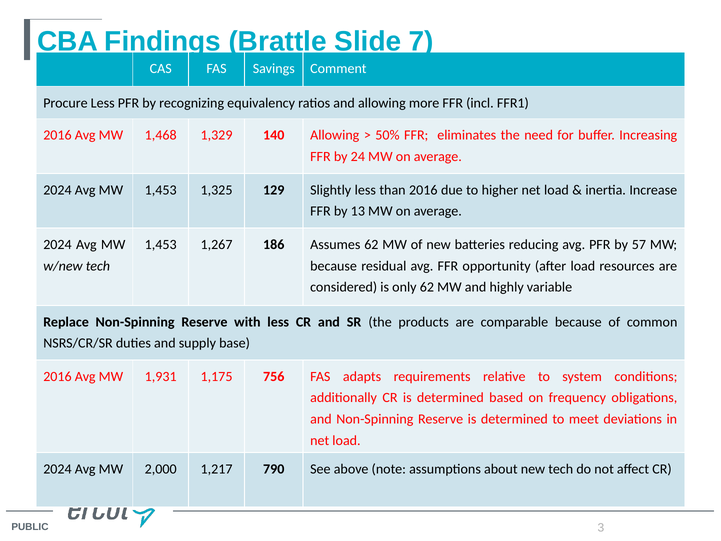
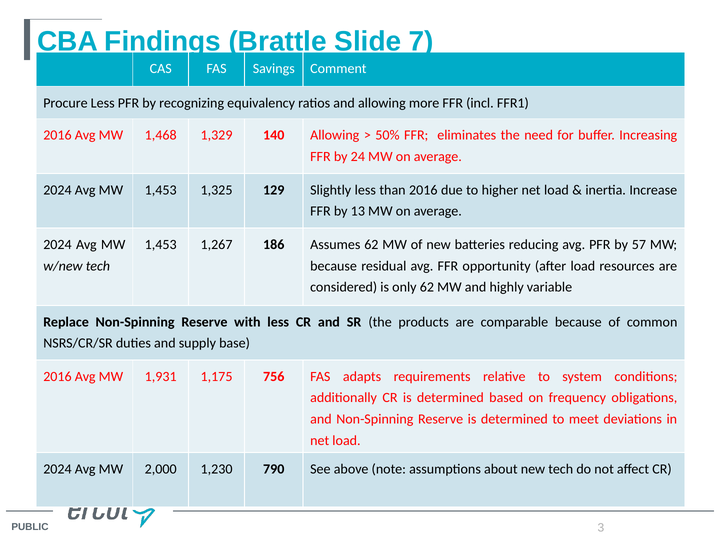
1,217: 1,217 -> 1,230
